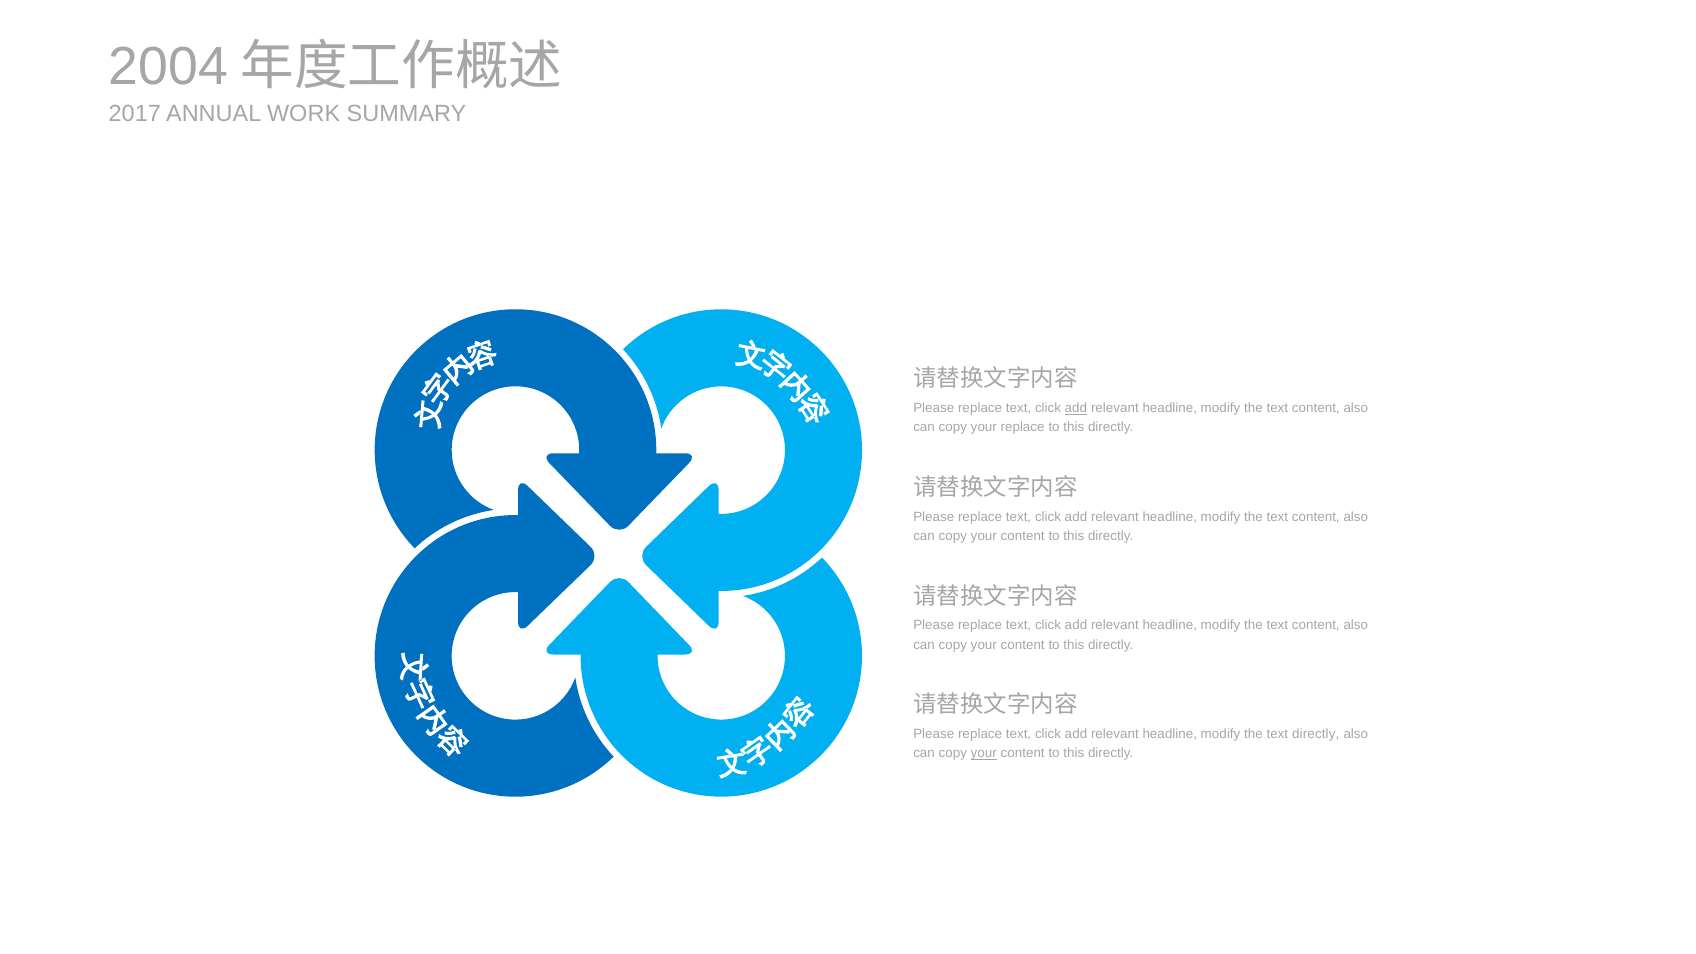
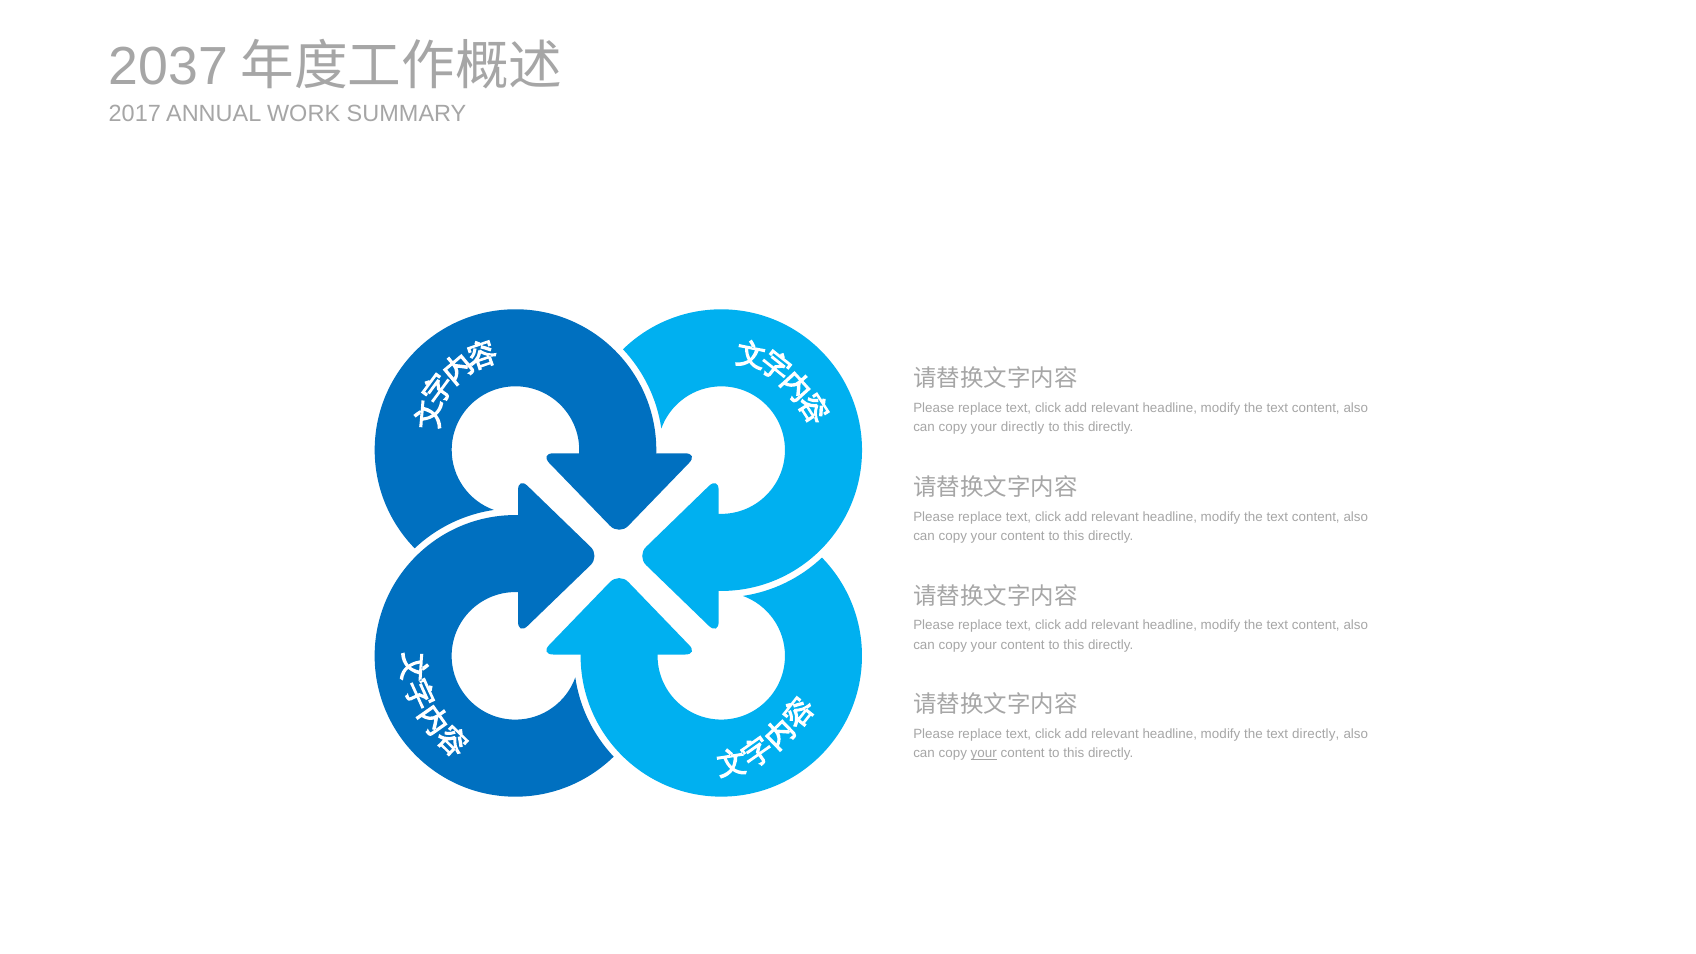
2004: 2004 -> 2037
add at (1076, 408) underline: present -> none
your replace: replace -> directly
